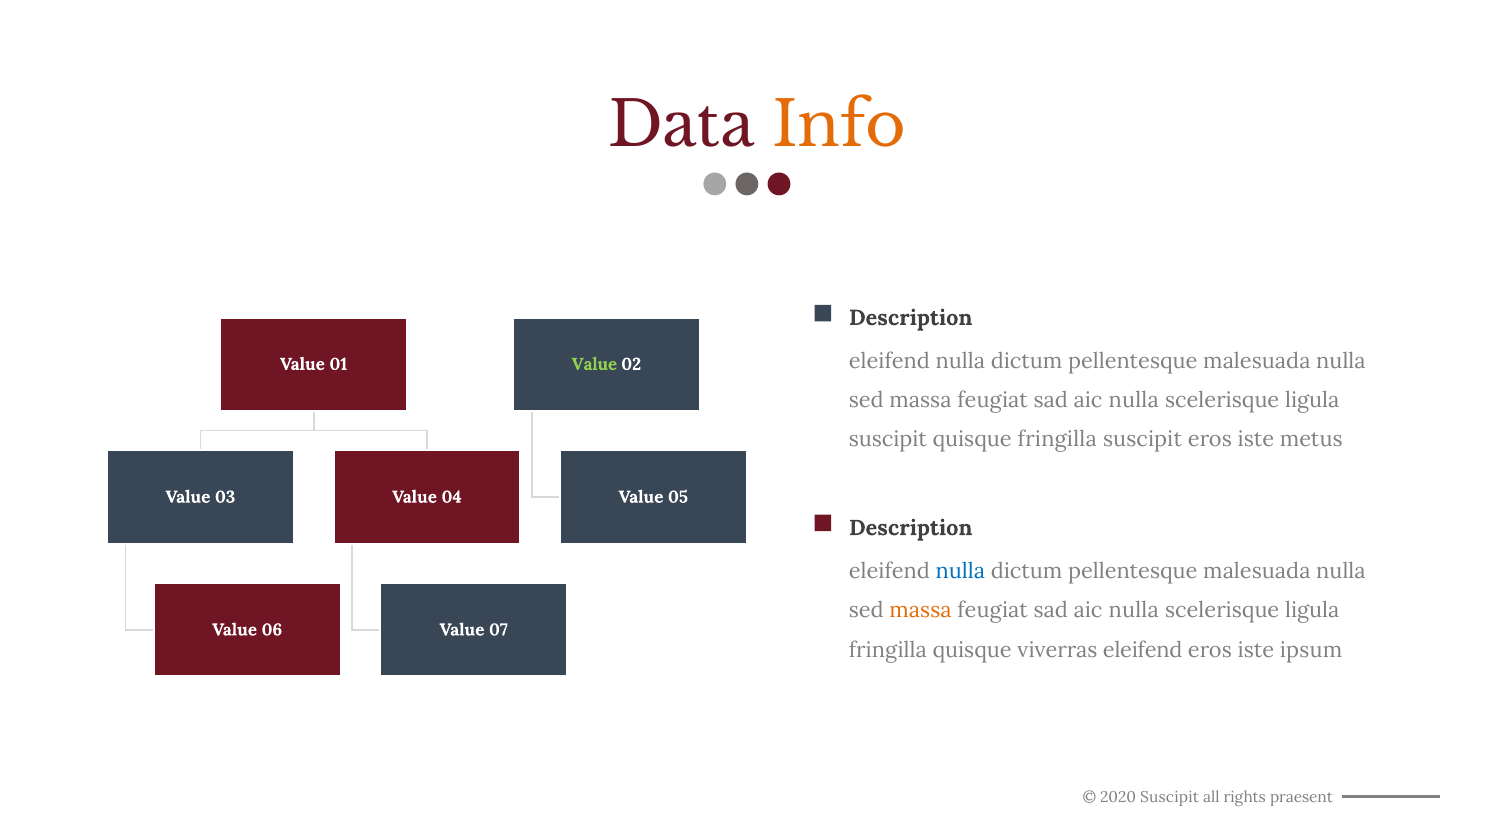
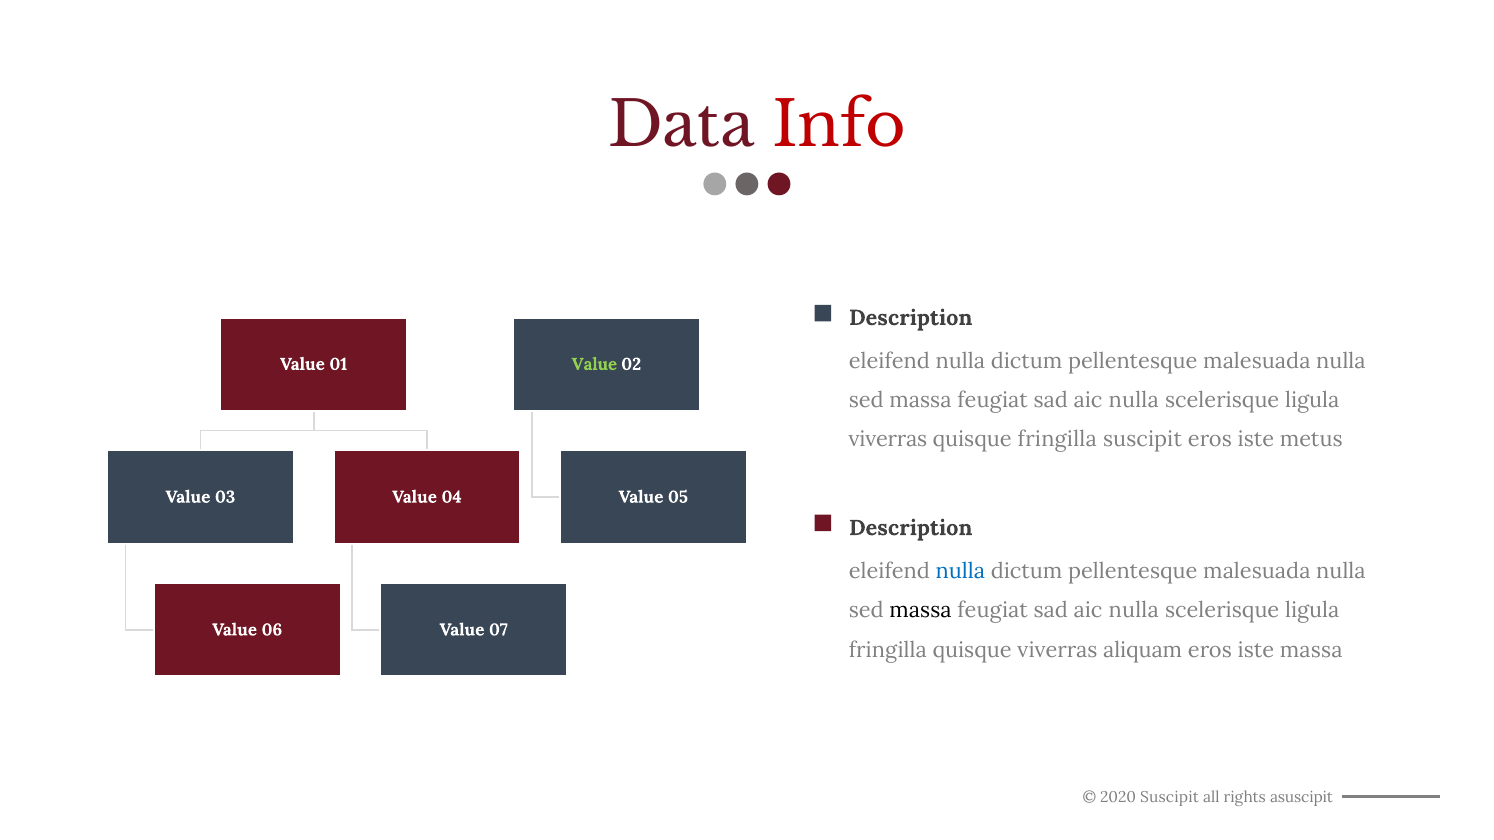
Info colour: orange -> red
suscipit at (888, 440): suscipit -> viverras
massa at (921, 611) colour: orange -> black
viverras eleifend: eleifend -> aliquam
iste ipsum: ipsum -> massa
praesent: praesent -> asuscipit
